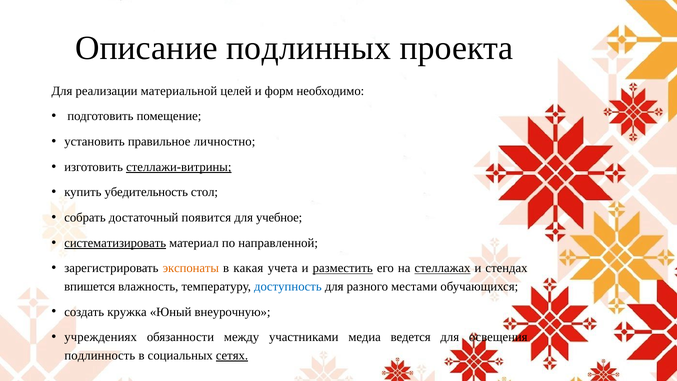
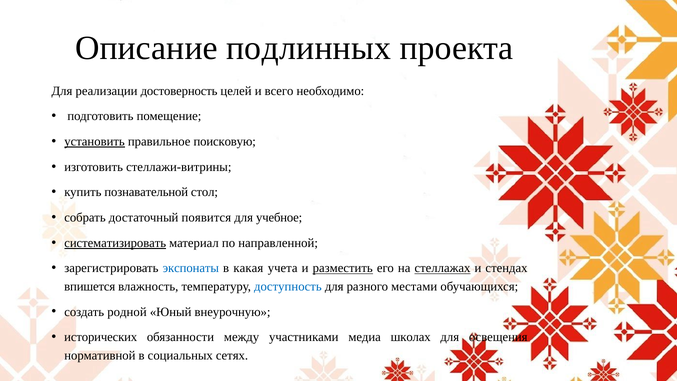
материальной: материальной -> достоверность
форм: форм -> всего
установить underline: none -> present
личностно: личностно -> поисковую
стеллажи-витрины underline: present -> none
убедительность: убедительность -> познавательной
экспонаты colour: orange -> blue
кружка: кружка -> родной
учреждениях: учреждениях -> исторических
ведется: ведется -> школах
подлинность: подлинность -> нормативной
сетях underline: present -> none
